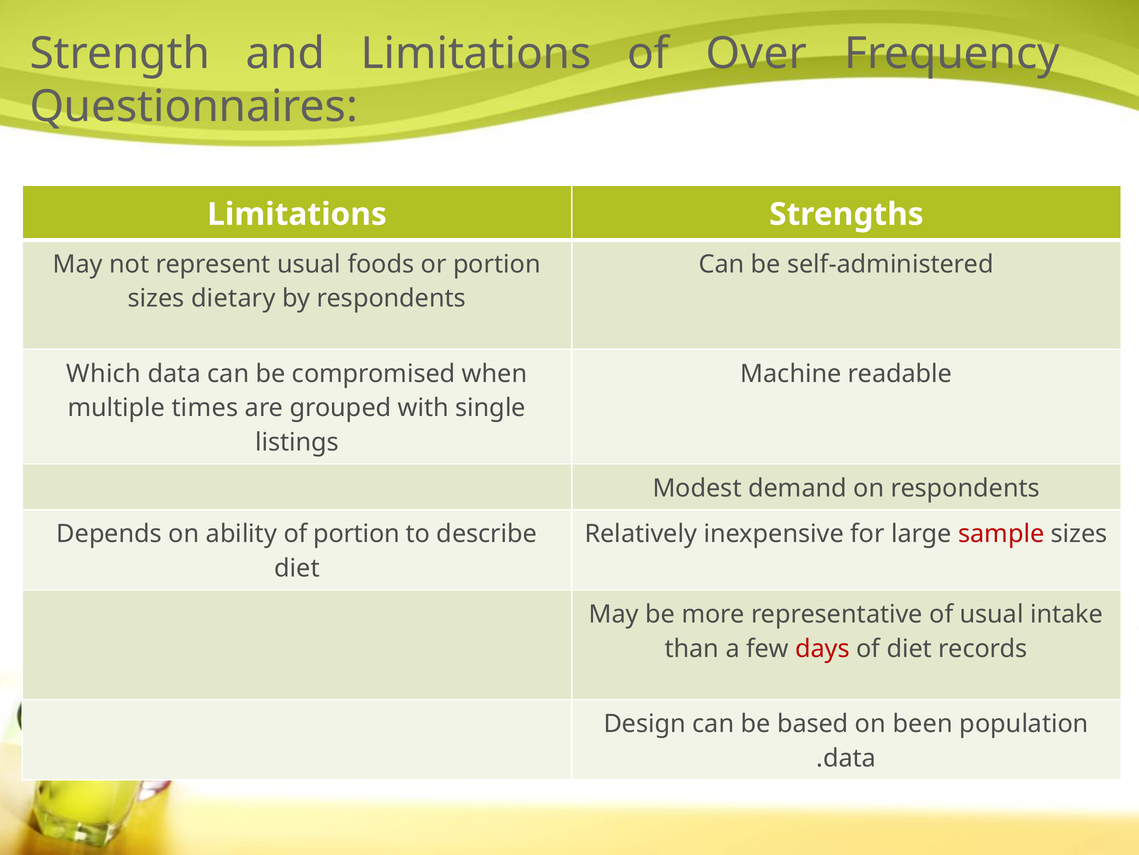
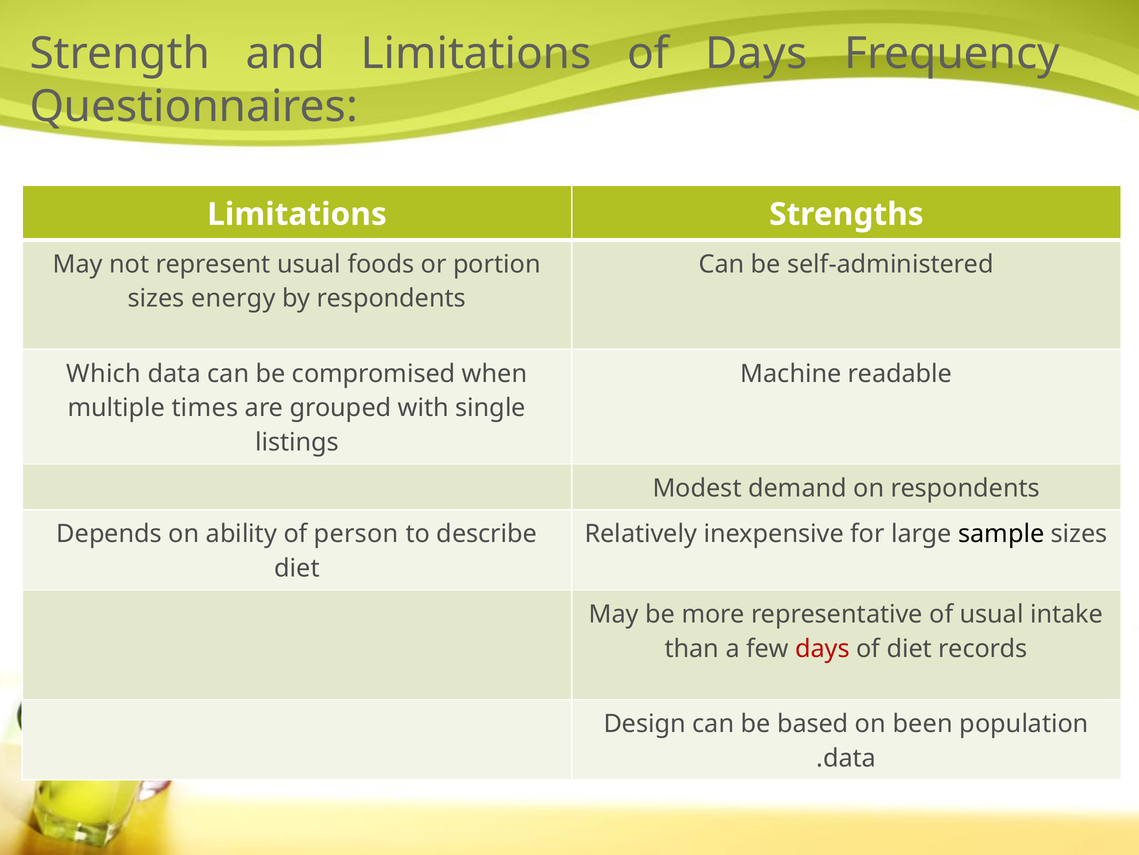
of Over: Over -> Days
dietary: dietary -> energy
of portion: portion -> person
sample colour: red -> black
